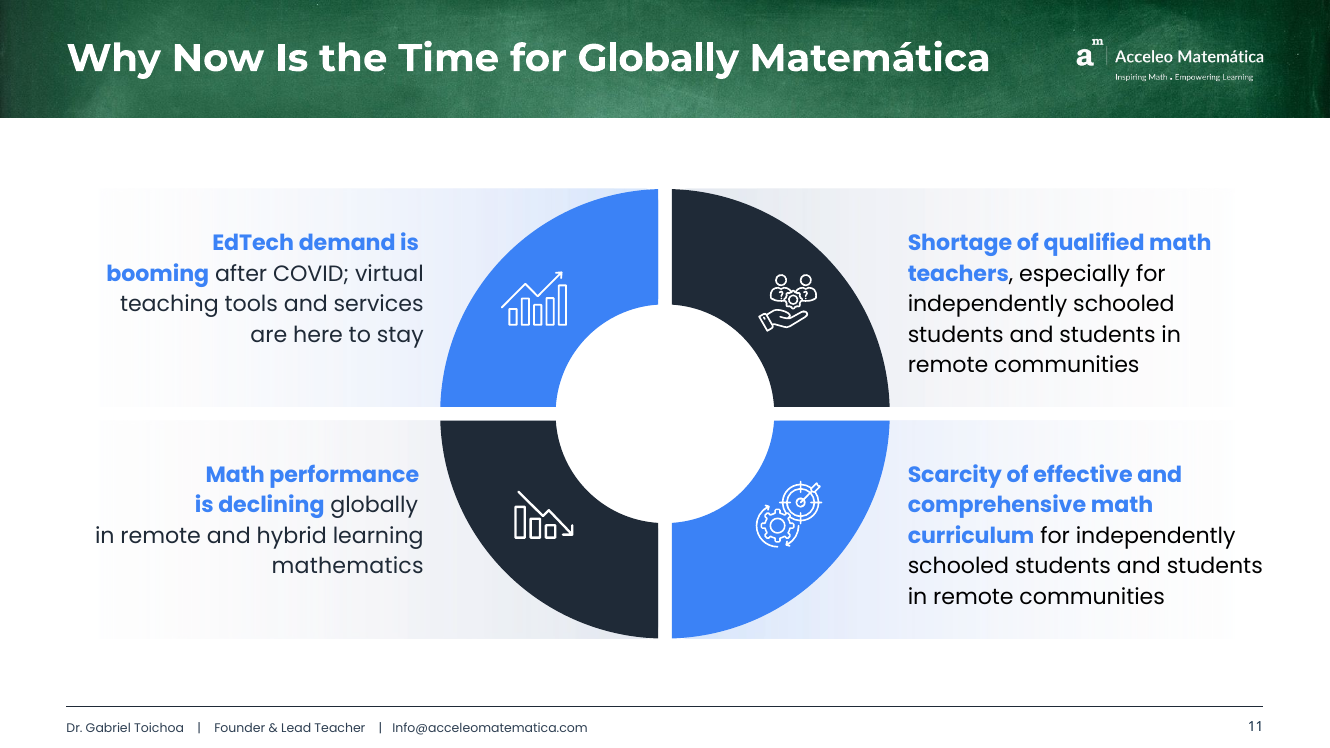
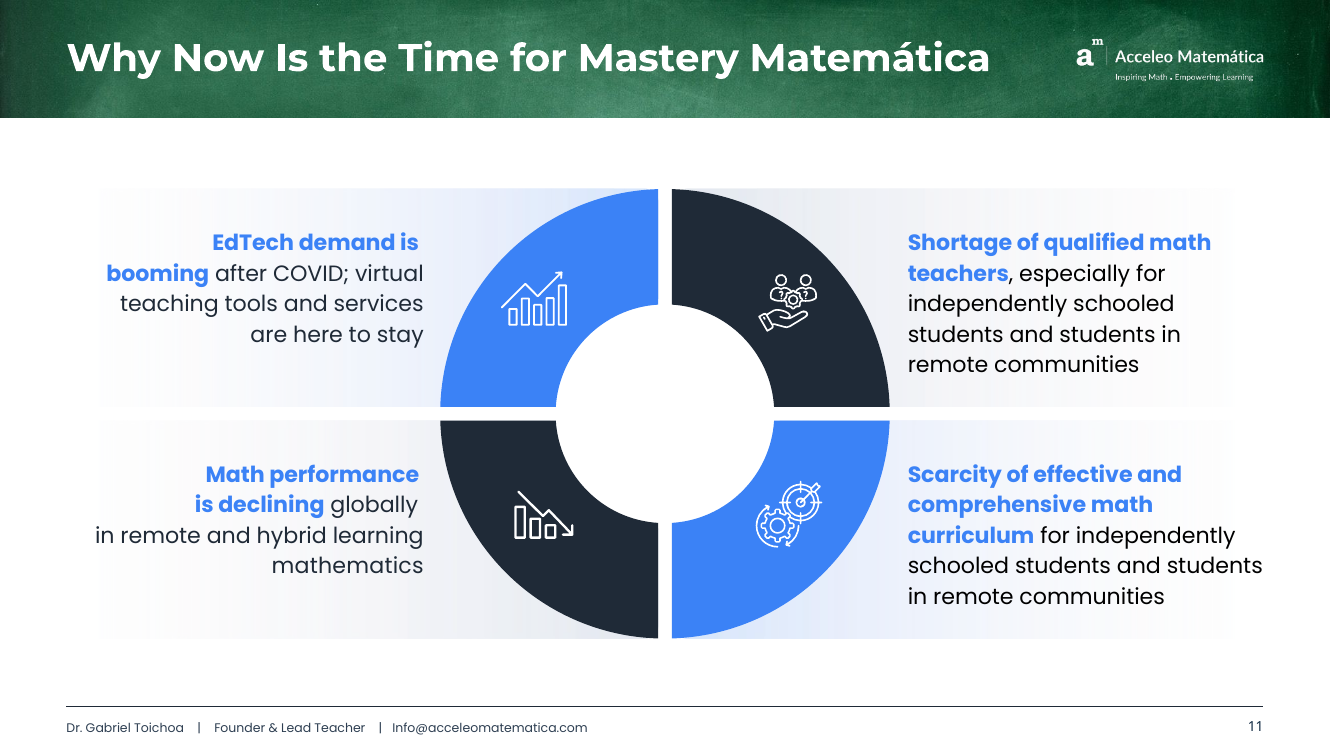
for Globally: Globally -> Mastery
